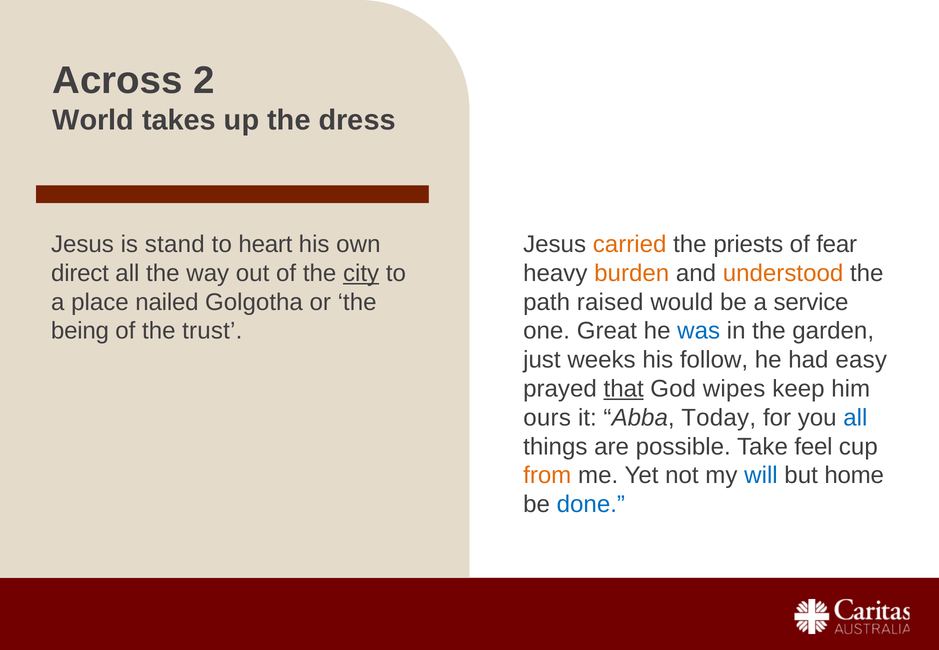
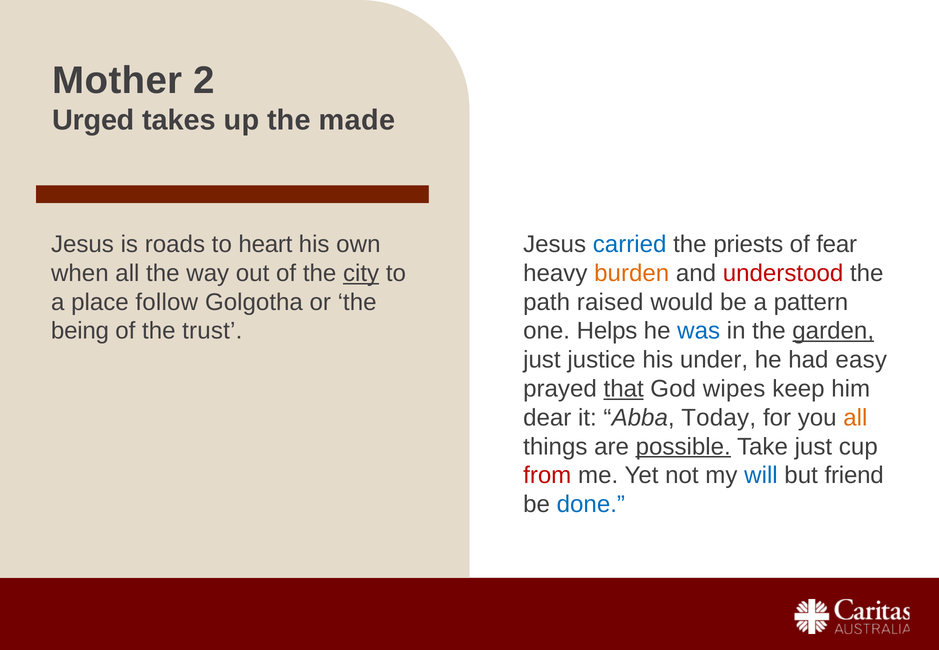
Across: Across -> Mother
World: World -> Urged
dress: dress -> made
stand: stand -> roads
carried colour: orange -> blue
direct: direct -> when
understood colour: orange -> red
nailed: nailed -> follow
service: service -> pattern
Great: Great -> Helps
garden underline: none -> present
weeks: weeks -> justice
follow: follow -> under
ours: ours -> dear
all at (855, 418) colour: blue -> orange
possible underline: none -> present
Take feel: feel -> just
from colour: orange -> red
home: home -> friend
